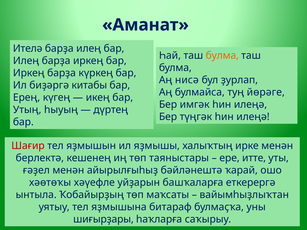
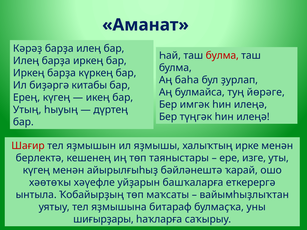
Ителә: Ителә -> Кәрәҙ
булма at (222, 56) colour: orange -> red
нисә: нисә -> баһа
итте: итте -> изге
ғәҙел at (36, 170): ғәҙел -> күгең
